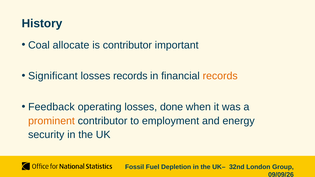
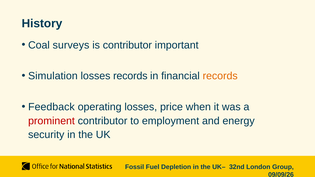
allocate: allocate -> surveys
Significant: Significant -> Simulation
done: done -> price
prominent colour: orange -> red
